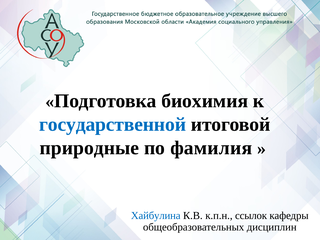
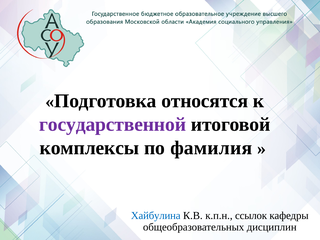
биохимия: биохимия -> относятся
государственной colour: blue -> purple
природные: природные -> комплексы
